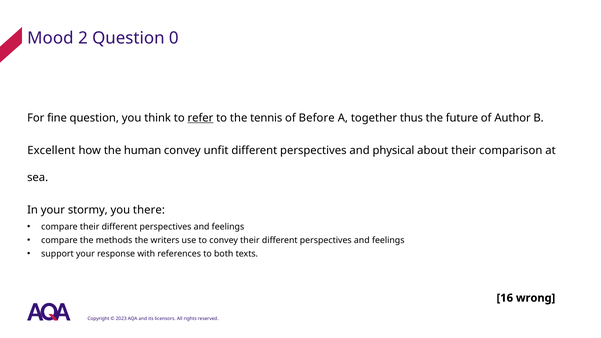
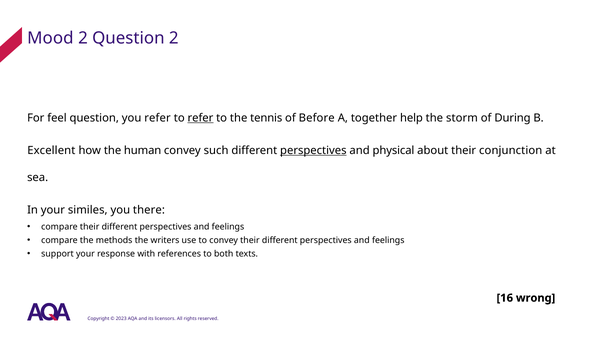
Question 0: 0 -> 2
fine: fine -> feel
you think: think -> refer
thus: thus -> help
future: future -> storm
Author: Author -> During
unfit: unfit -> such
perspectives at (313, 151) underline: none -> present
comparison: comparison -> conjunction
stormy: stormy -> similes
